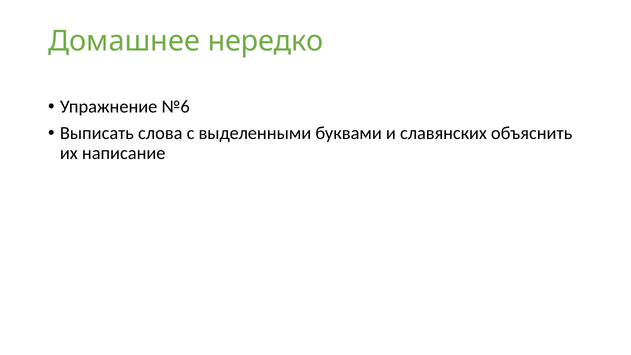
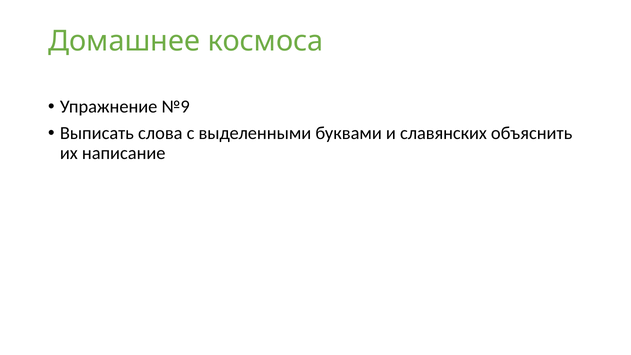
нередко: нередко -> космоса
№6: №6 -> №9
